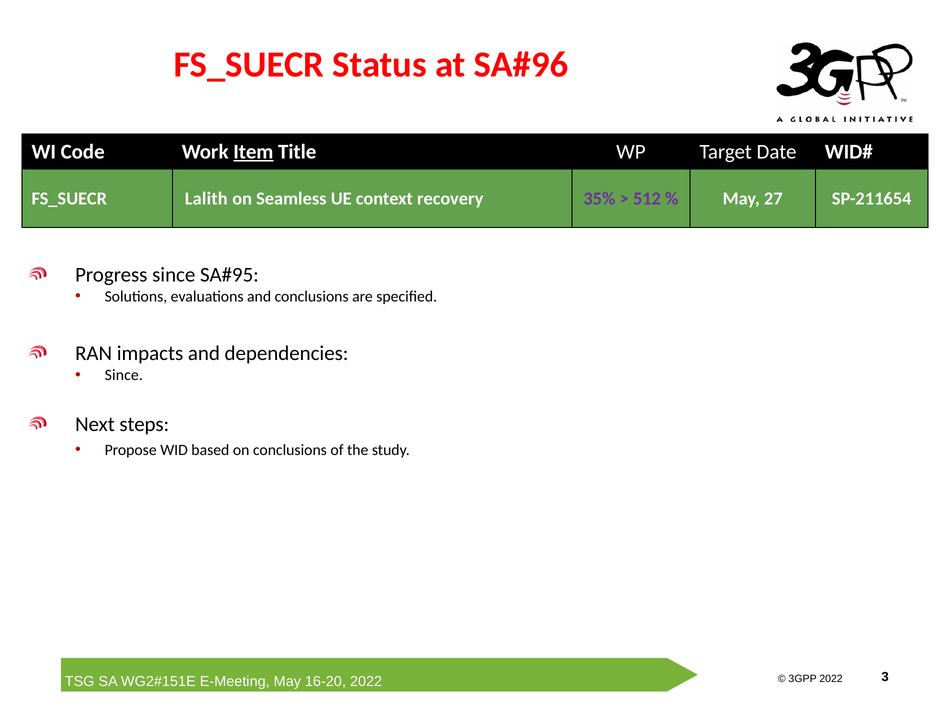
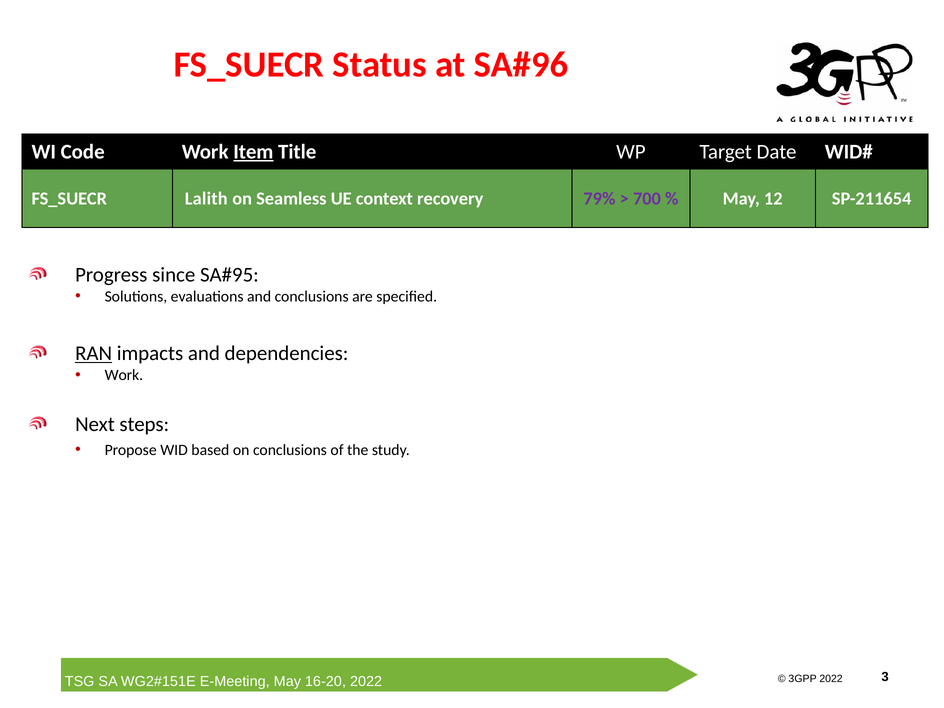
35%: 35% -> 79%
512: 512 -> 700
27: 27 -> 12
RAN underline: none -> present
Since at (124, 375): Since -> Work
